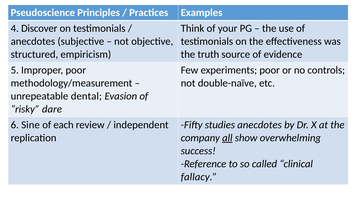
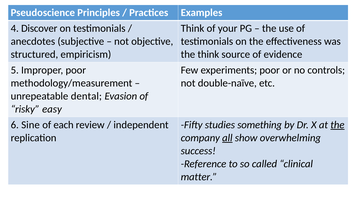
the truth: truth -> think
dare: dare -> easy
studies anecdotes: anecdotes -> something
the at (337, 125) underline: none -> present
fallacy: fallacy -> matter
